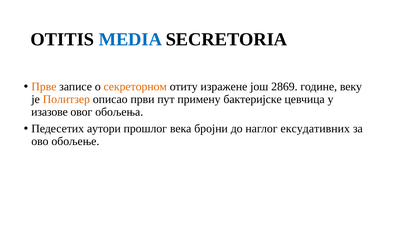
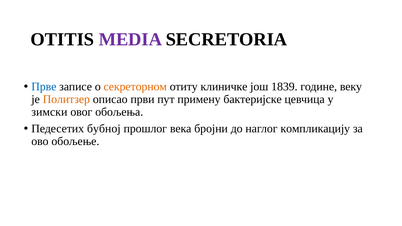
MEDIA colour: blue -> purple
Прве colour: orange -> blue
изражене: изражене -> клиничке
2869: 2869 -> 1839
изазове: изазове -> зимски
аутори: аутори -> бубној
ексудативних: ексудативних -> компликацију
